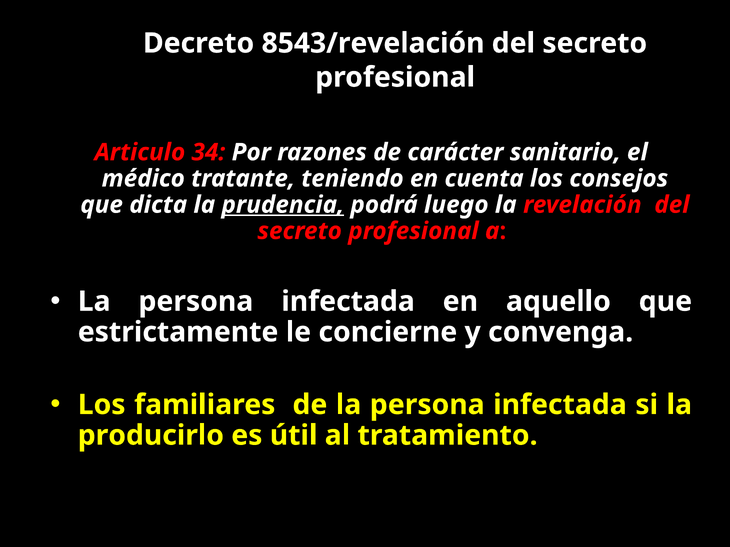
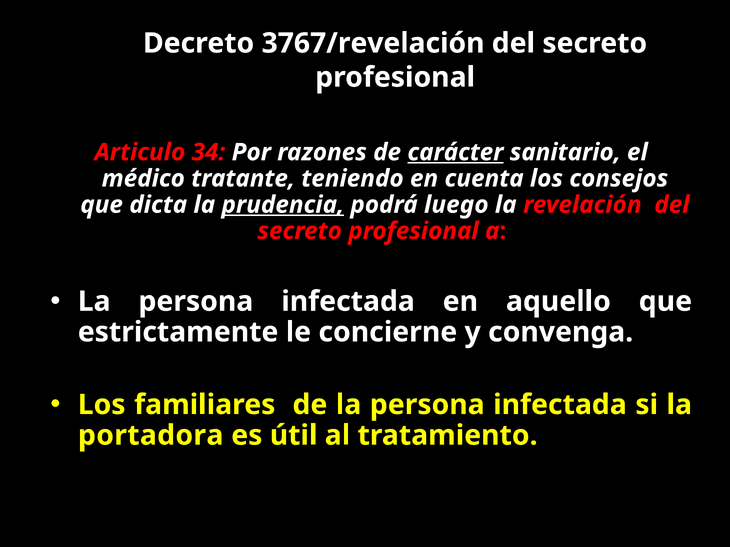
8543/revelación: 8543/revelación -> 3767/revelación
carácter underline: none -> present
producirlo: producirlo -> portadora
